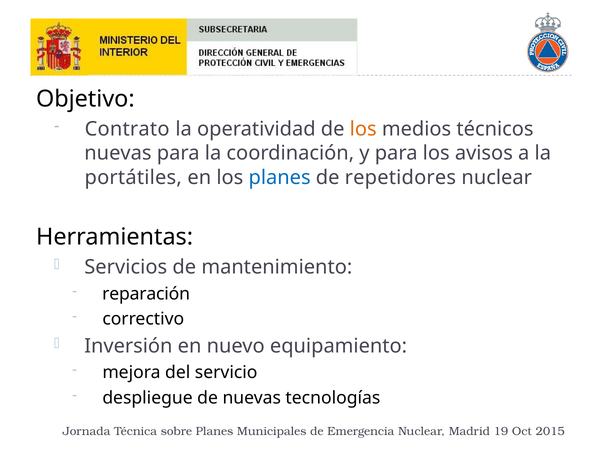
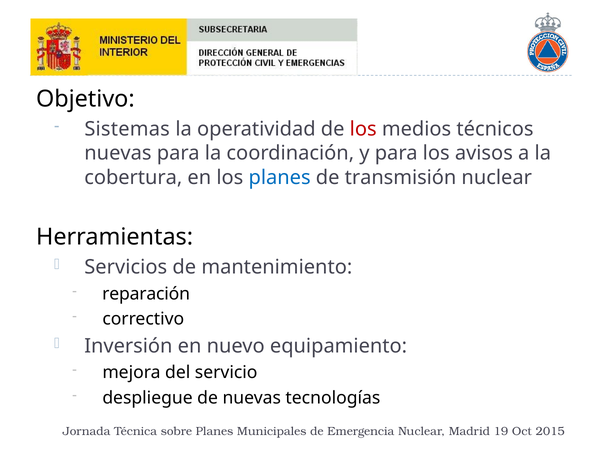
Contrato: Contrato -> Sistemas
los at (363, 129) colour: orange -> red
portátiles: portátiles -> cobertura
repetidores: repetidores -> transmisión
